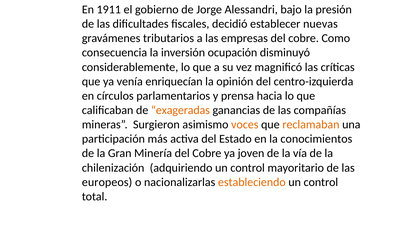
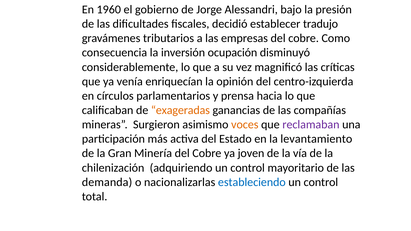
1911: 1911 -> 1960
nuevas: nuevas -> tradujo
reclamaban colour: orange -> purple
conocimientos: conocimientos -> levantamiento
europeos: europeos -> demanda
estableciendo colour: orange -> blue
